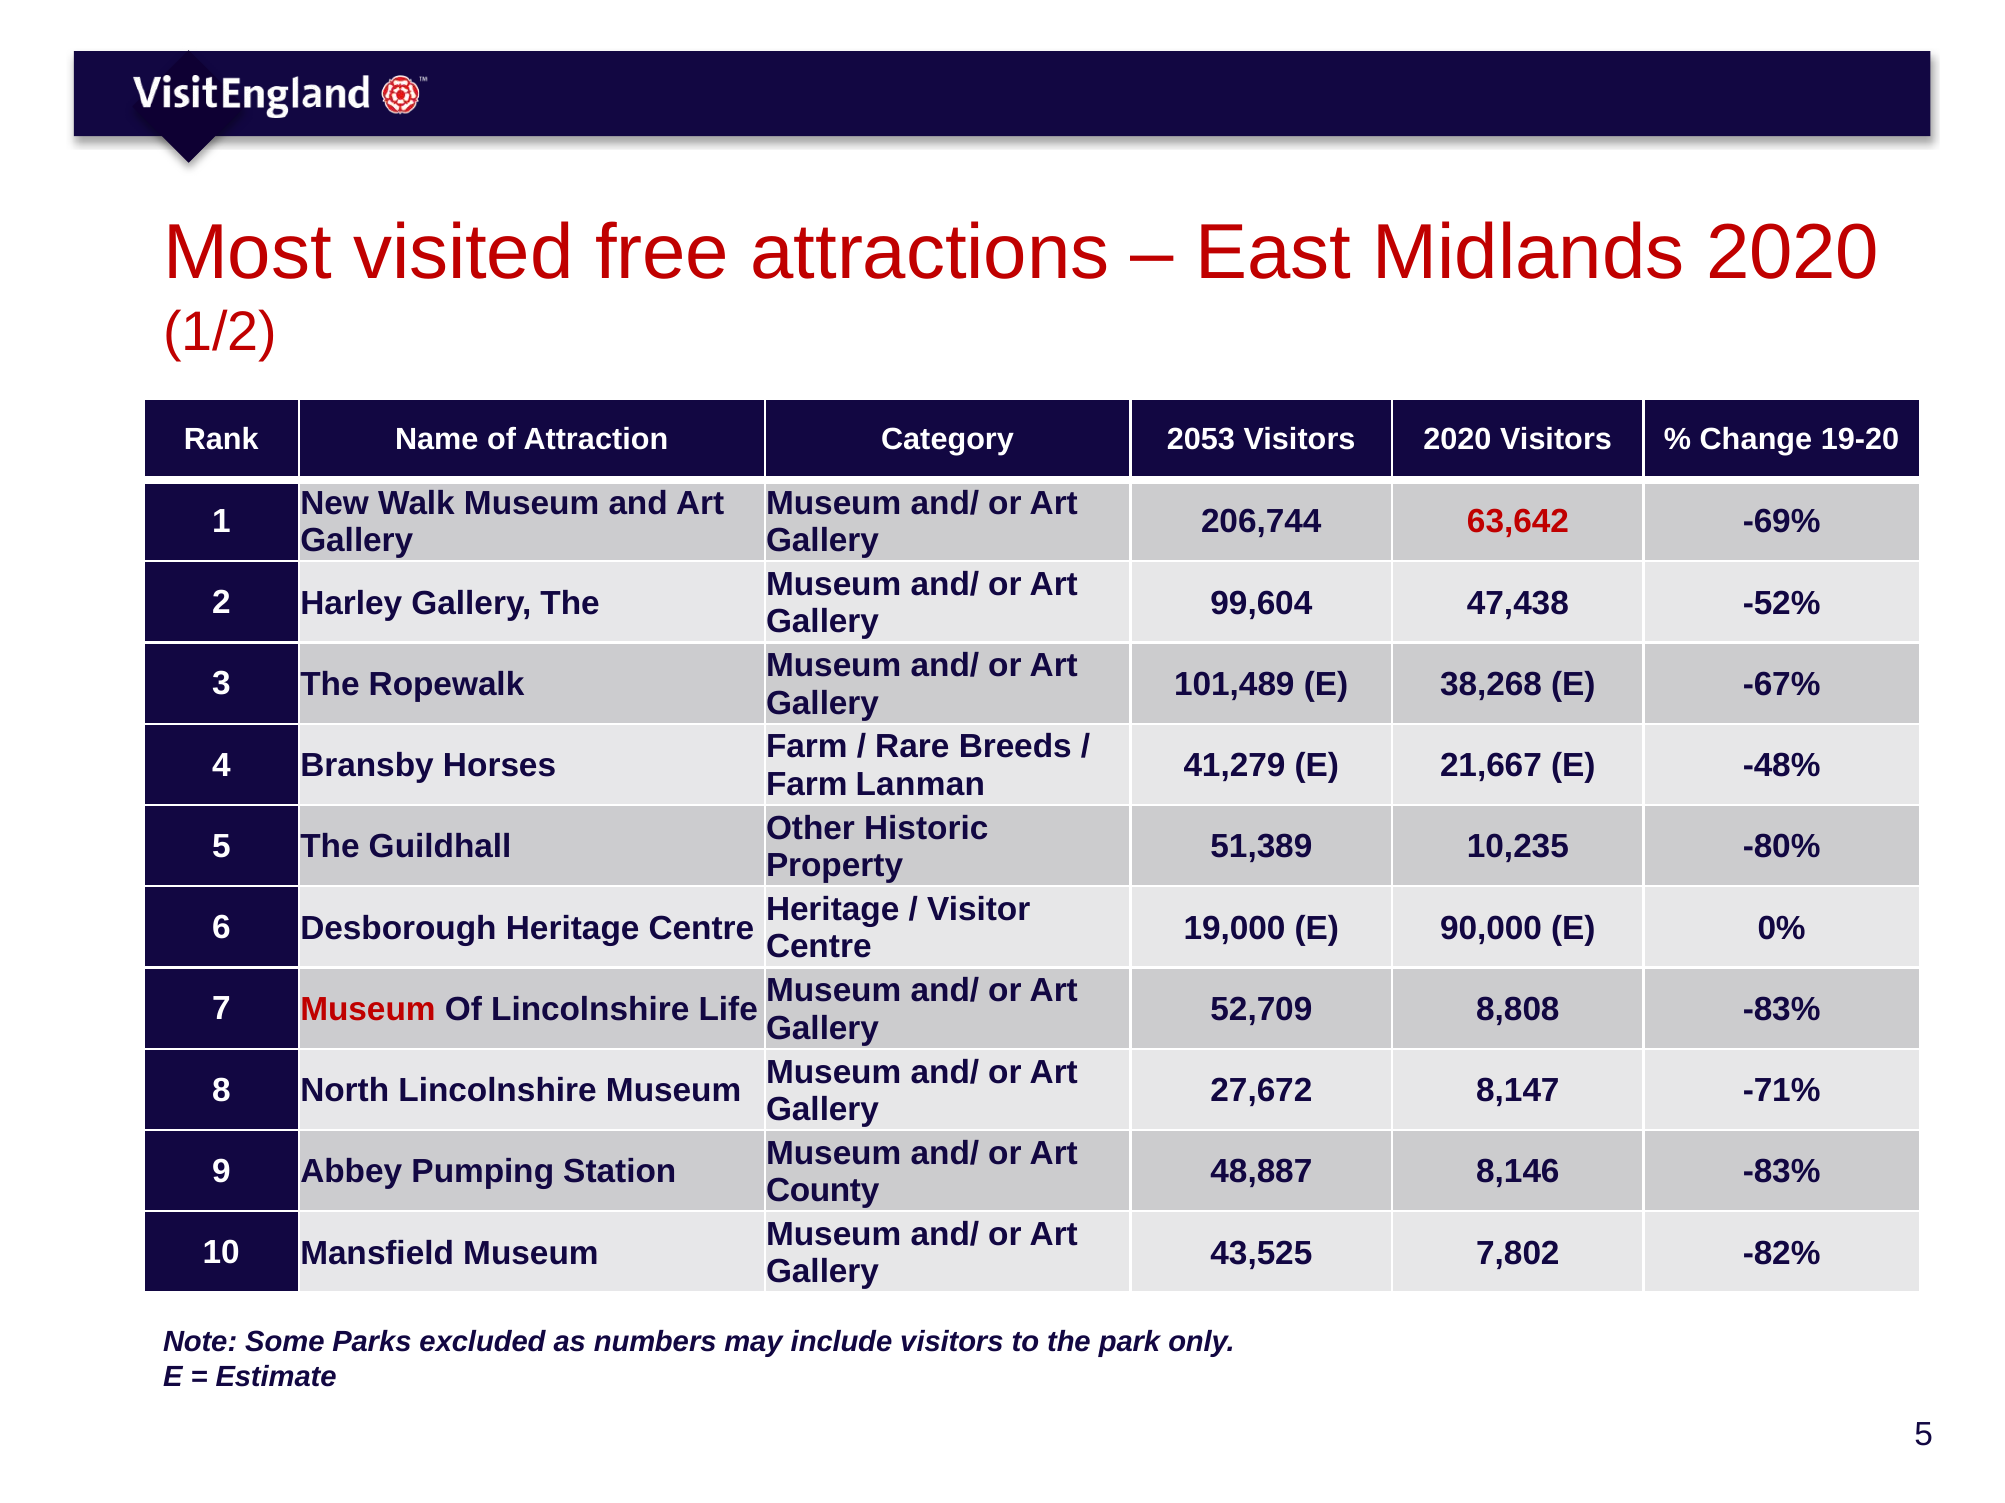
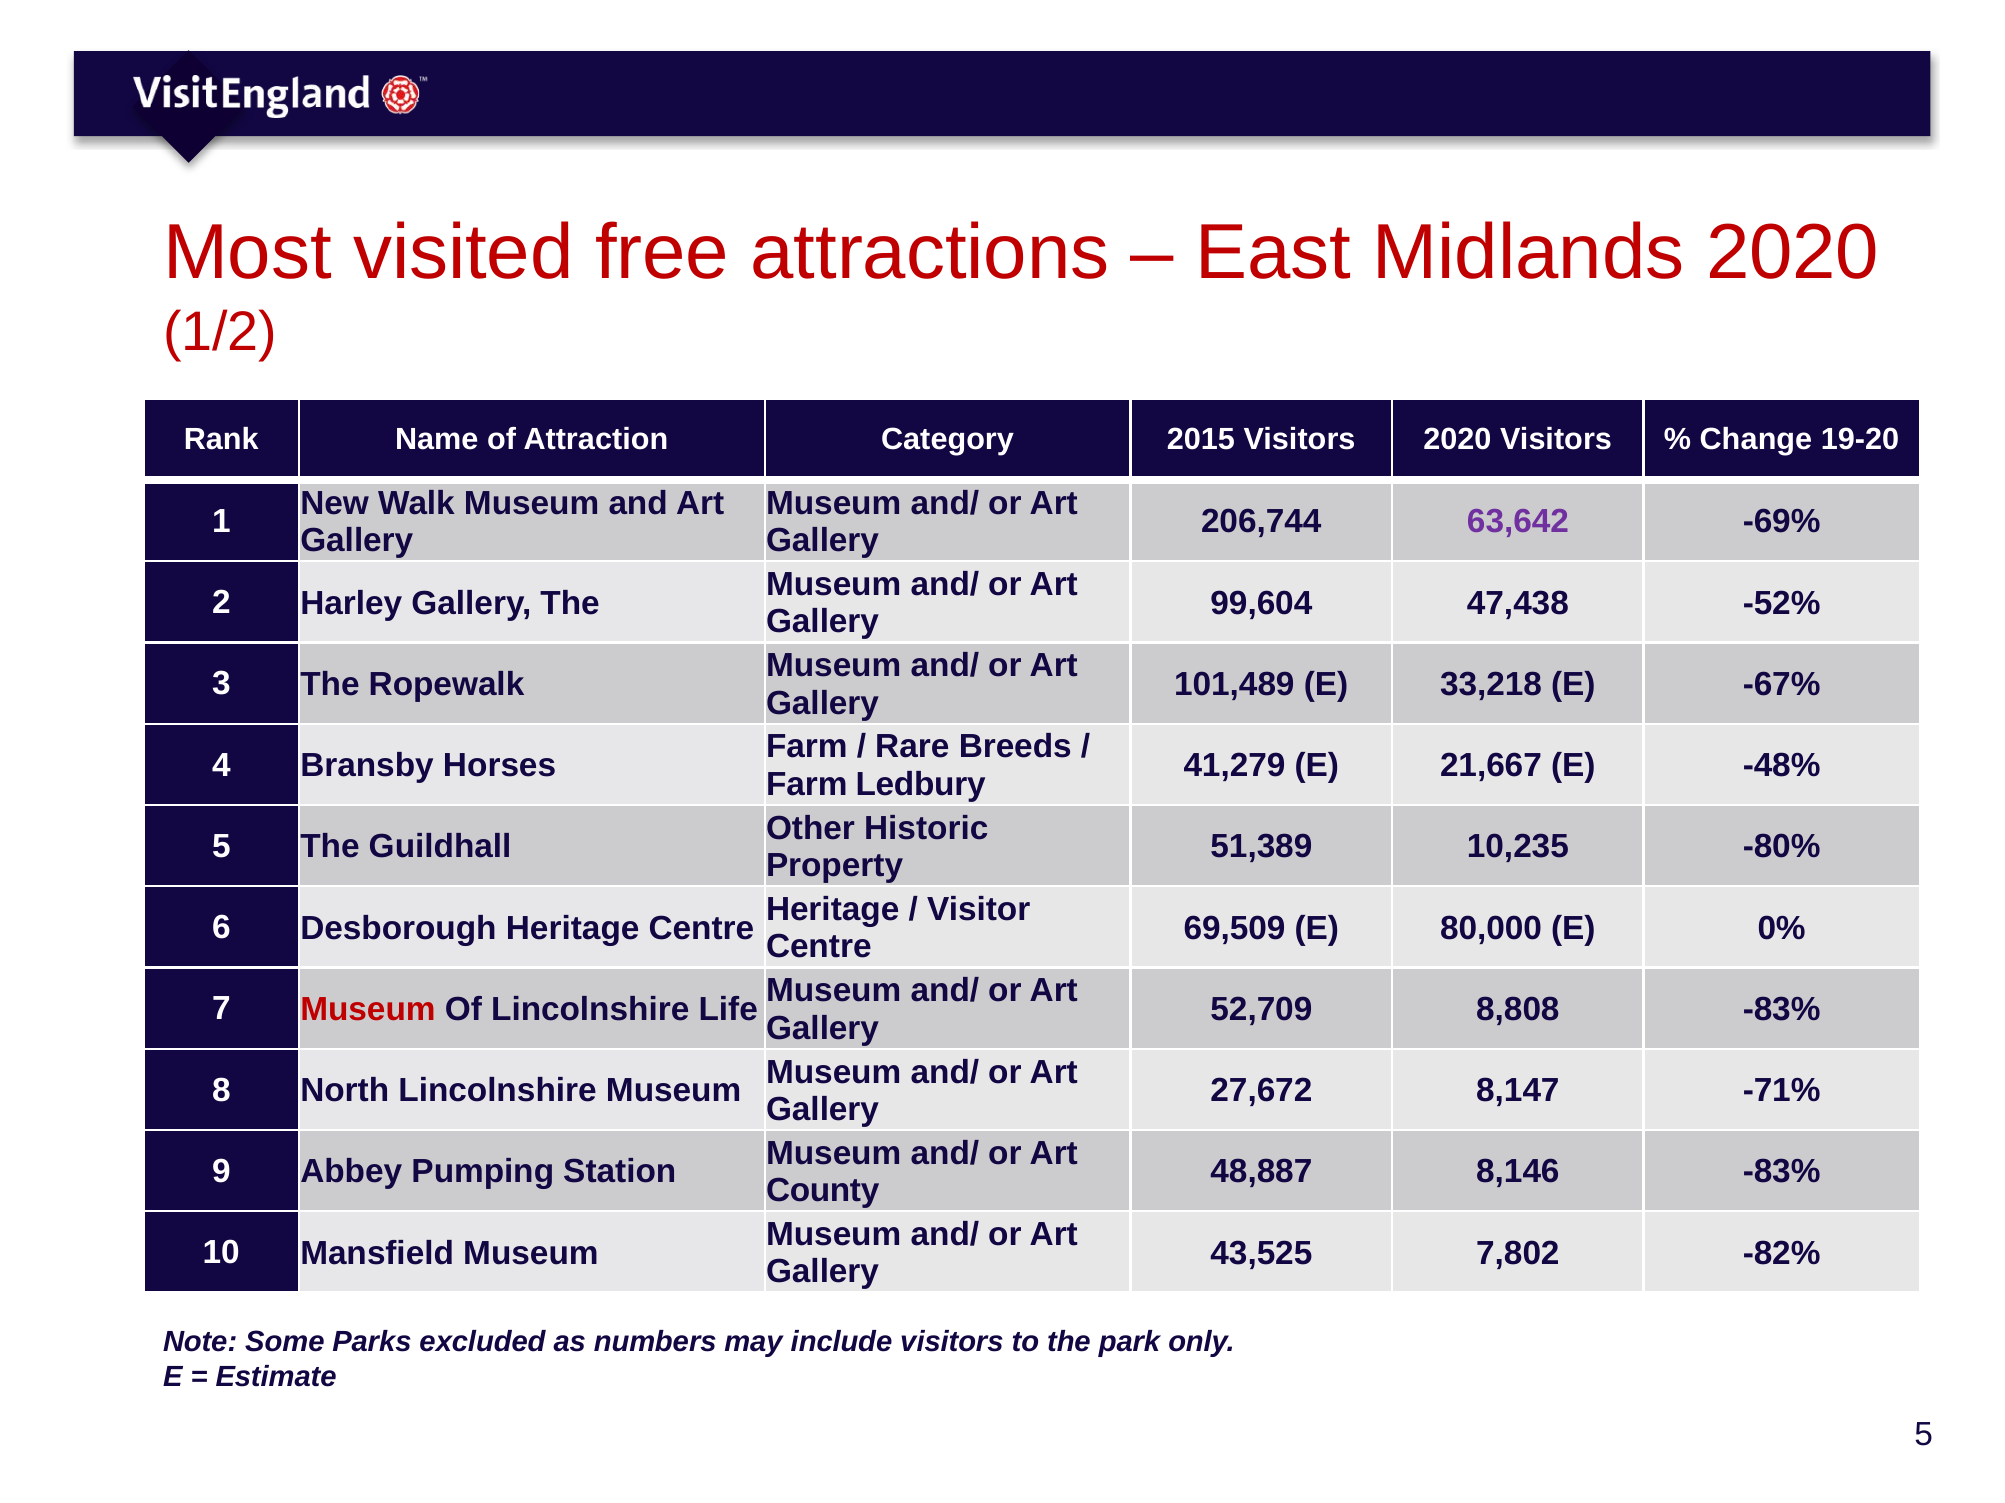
2053: 2053 -> 2015
63,642 colour: red -> purple
38,268: 38,268 -> 33,218
Lanman: Lanman -> Ledbury
19,000: 19,000 -> 69,509
90,000: 90,000 -> 80,000
